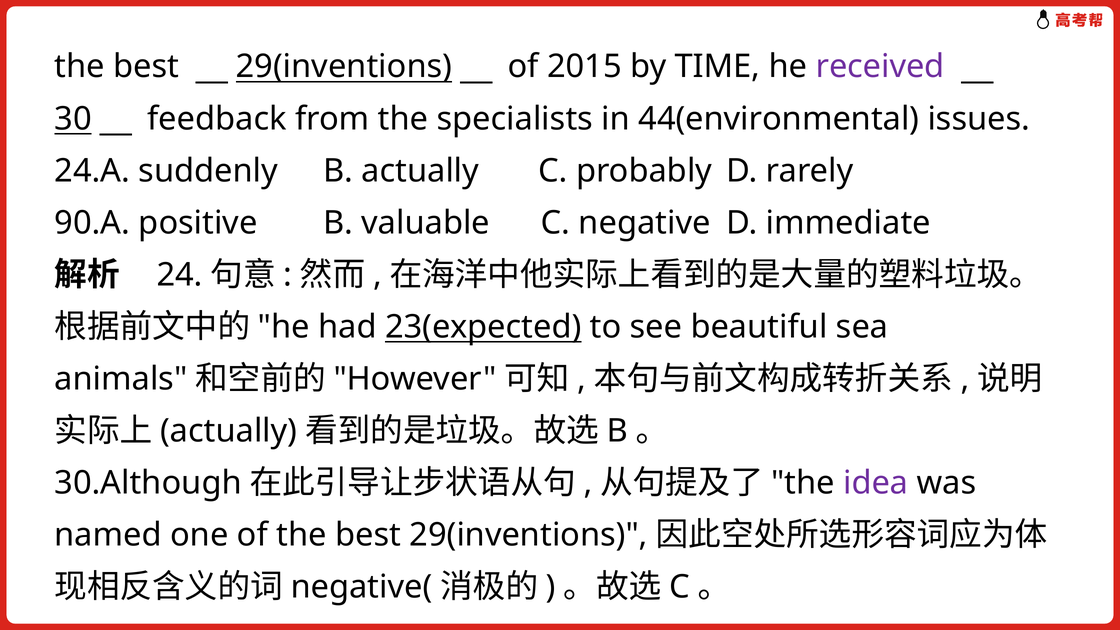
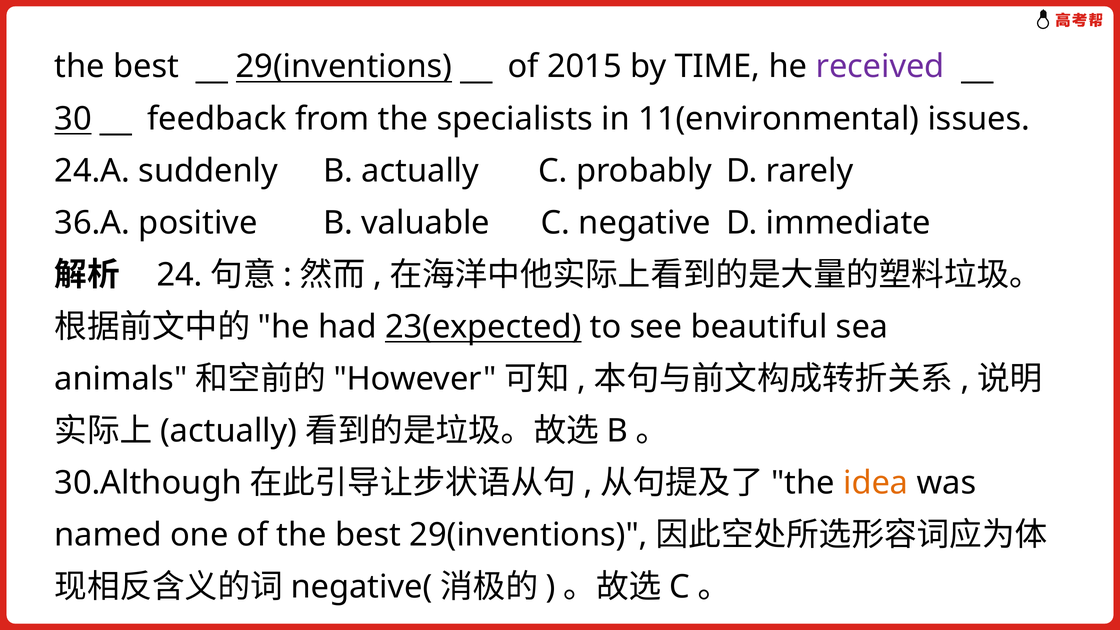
44(environmental: 44(environmental -> 11(environmental
90.A: 90.A -> 36.A
idea colour: purple -> orange
